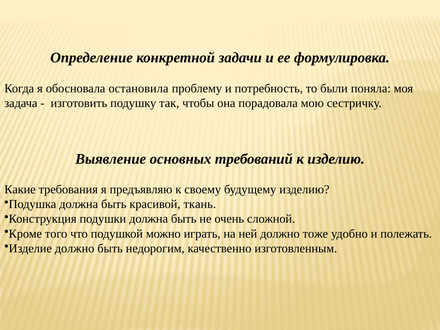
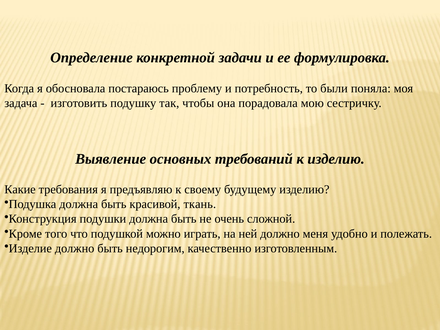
остановила: остановила -> постараюсь
тоже: тоже -> меня
